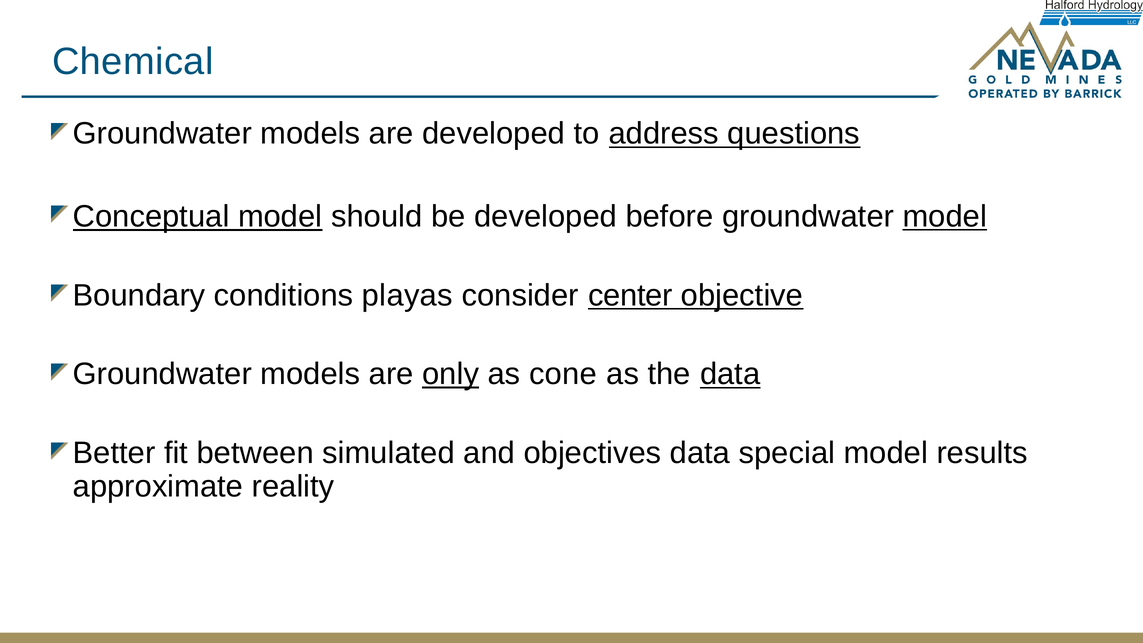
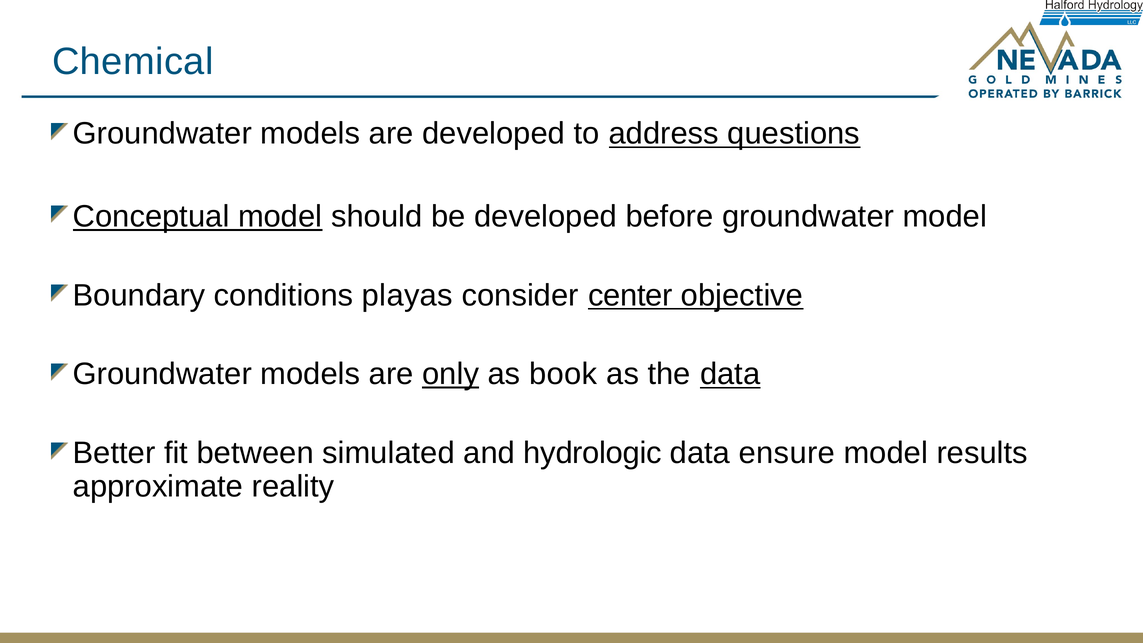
model at (945, 216) underline: present -> none
cone: cone -> book
objectives: objectives -> hydrologic
special: special -> ensure
